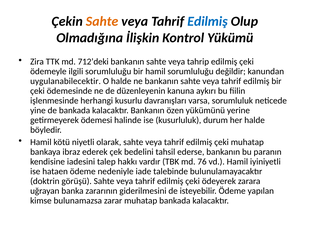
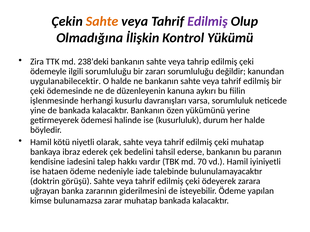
Edilmiş at (208, 21) colour: blue -> purple
712’deki: 712’deki -> 238’deki
bir hamil: hamil -> zararı
76: 76 -> 70
